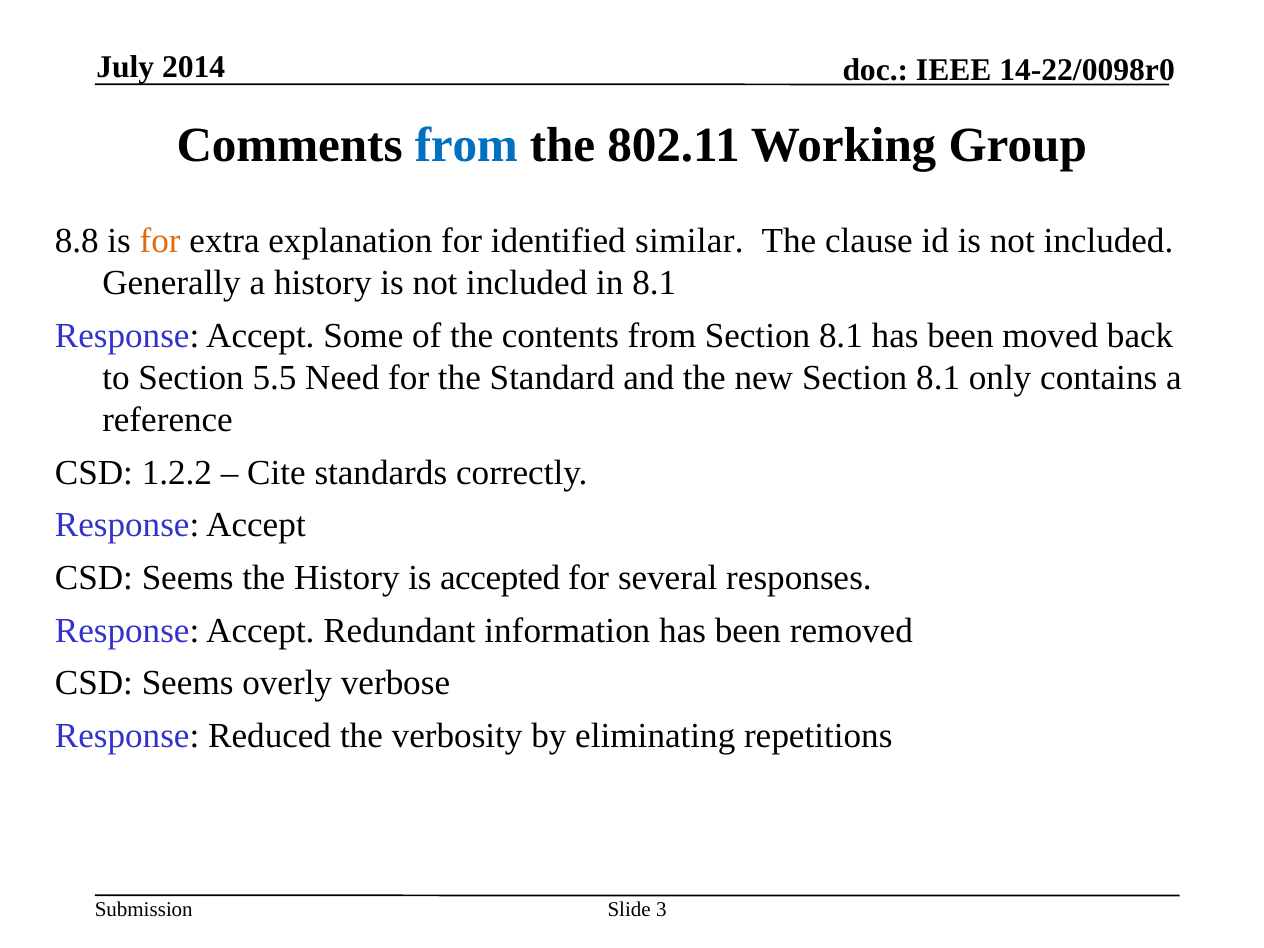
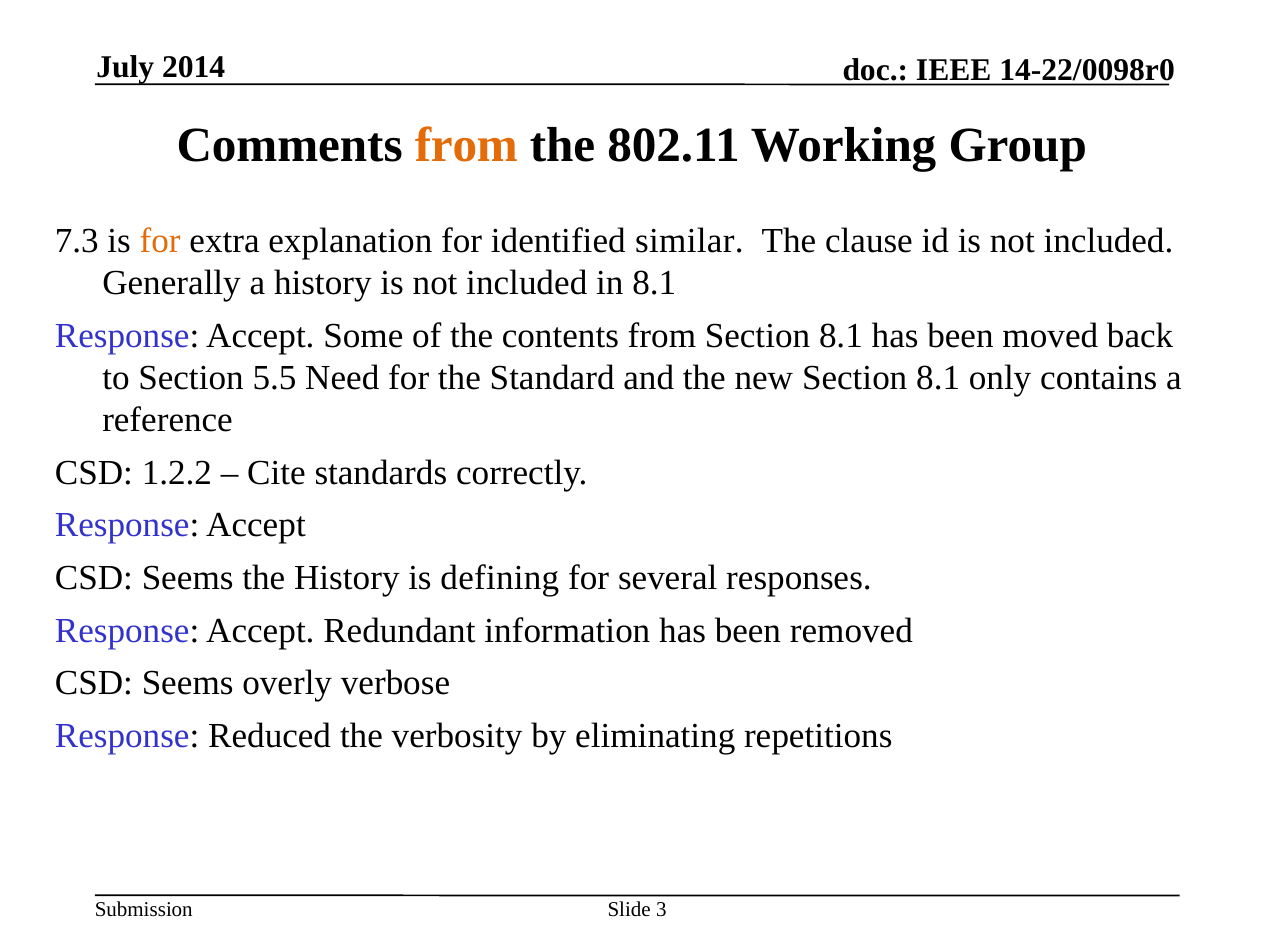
from at (466, 146) colour: blue -> orange
8.8: 8.8 -> 7.3
accepted: accepted -> defining
